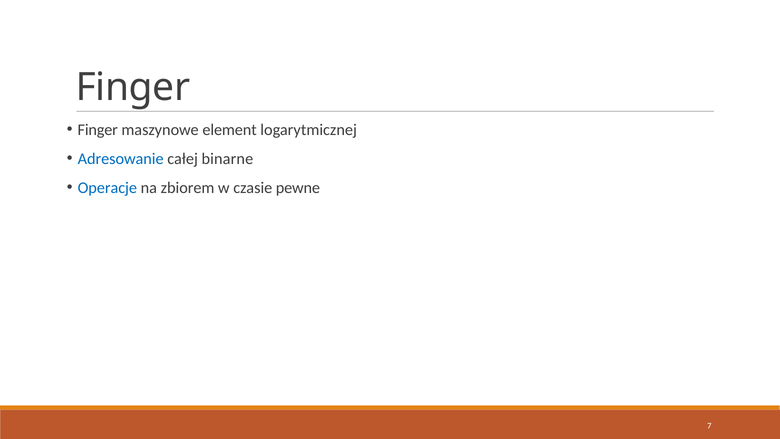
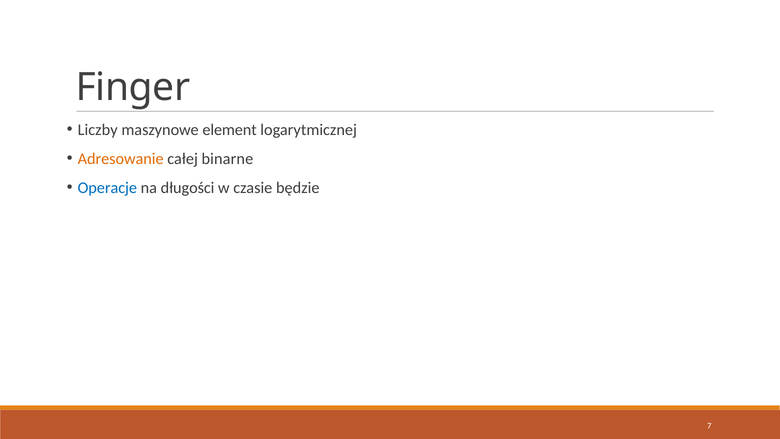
Finger at (98, 130): Finger -> Liczby
Adresowanie colour: blue -> orange
zbiorem: zbiorem -> długości
pewne: pewne -> będzie
